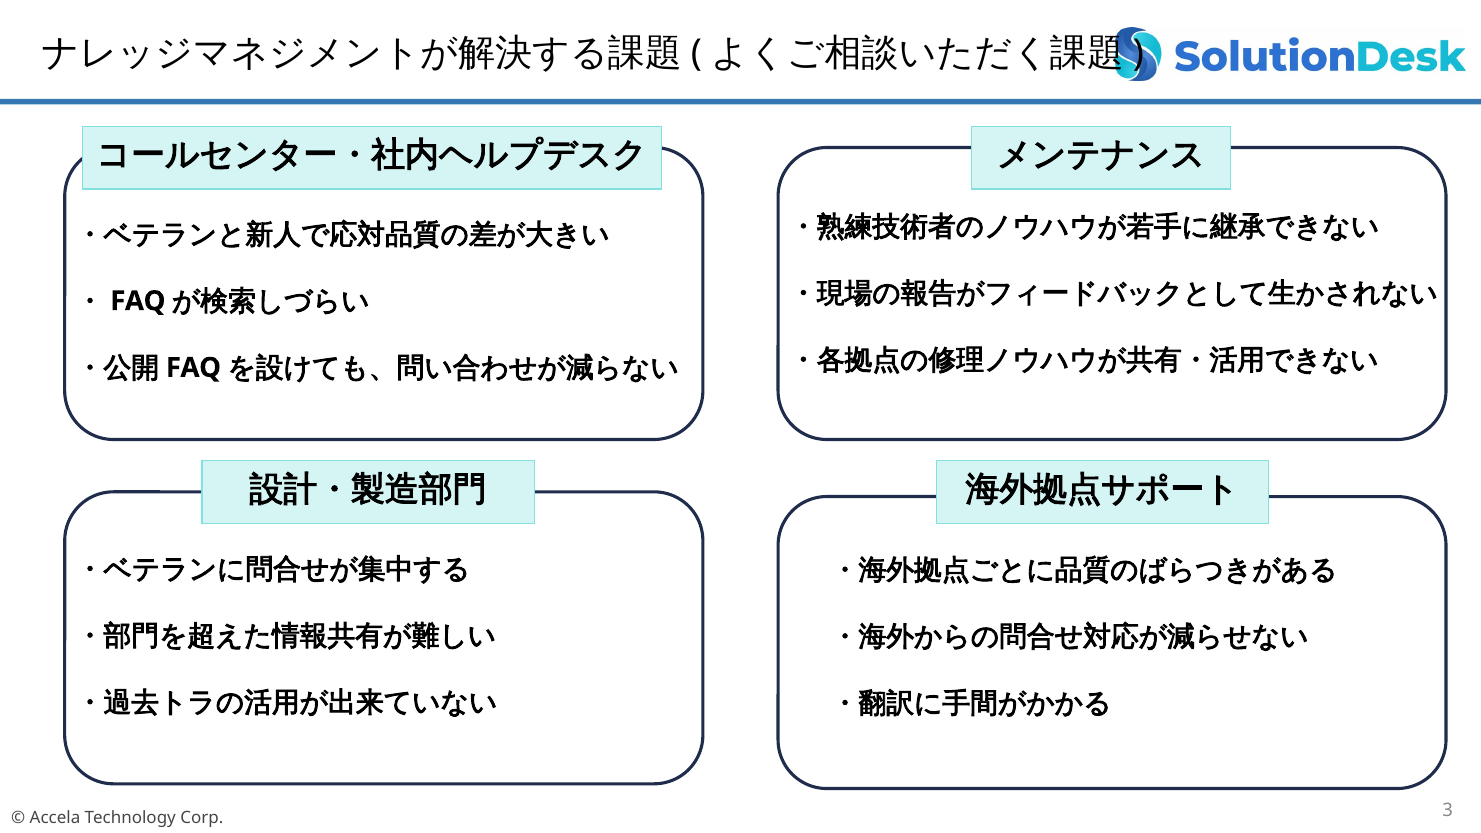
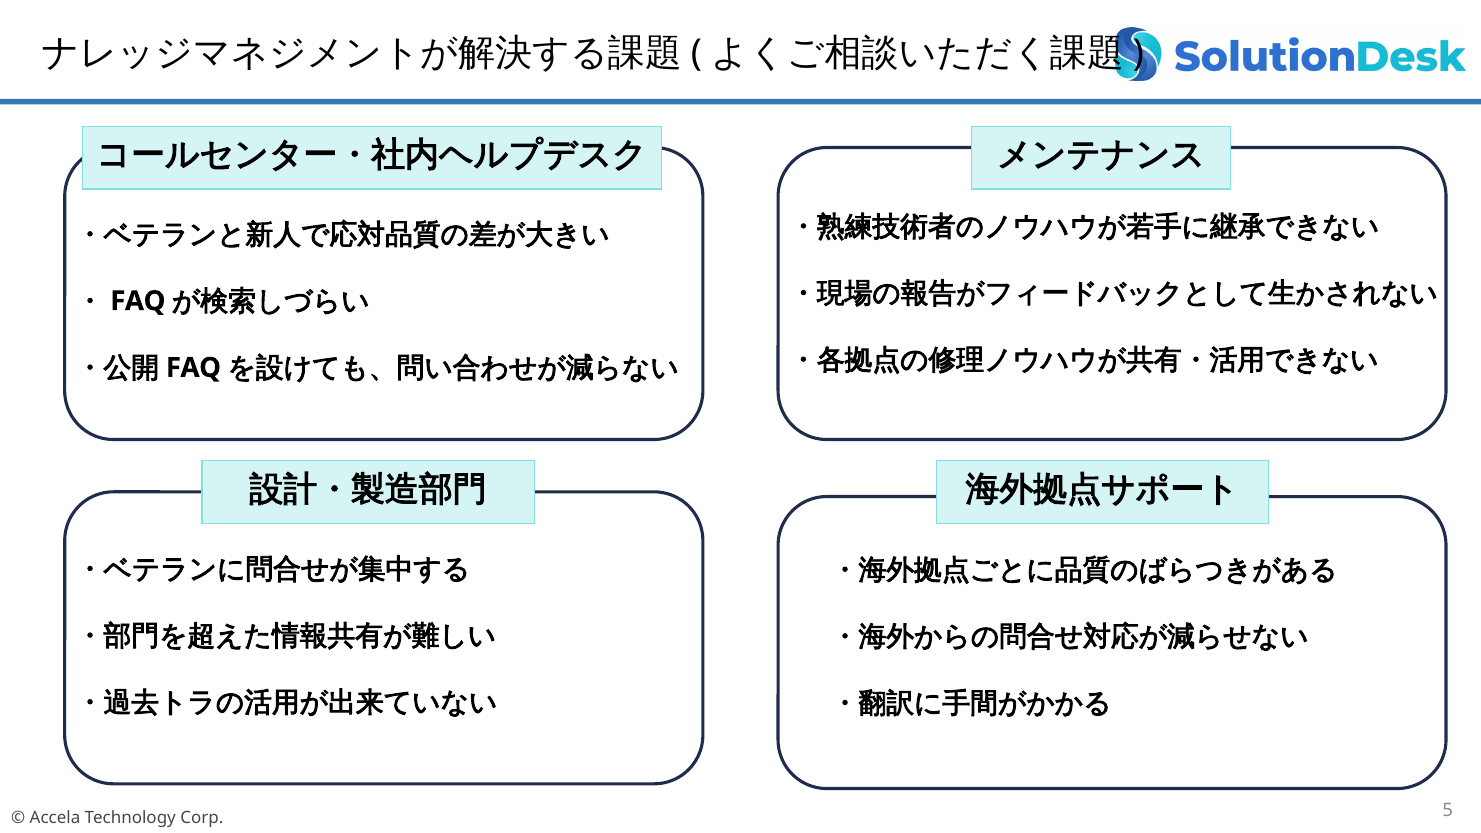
3: 3 -> 5
